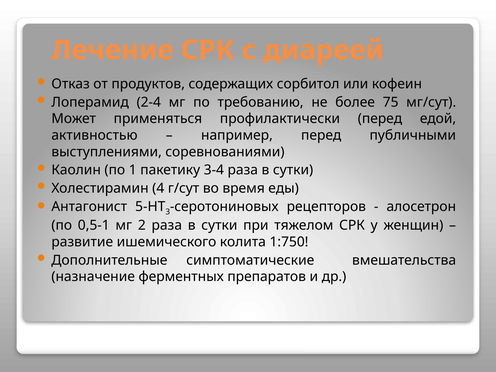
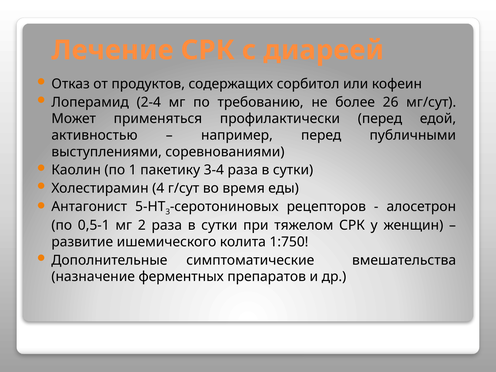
75: 75 -> 26
